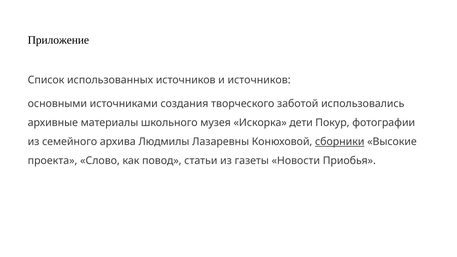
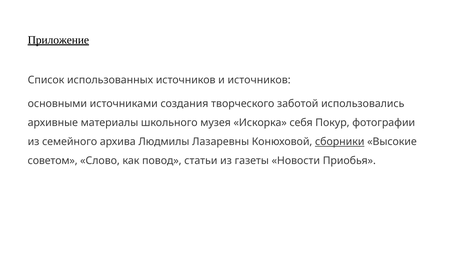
Приложение underline: none -> present
дети: дети -> себя
проекта: проекта -> советом
